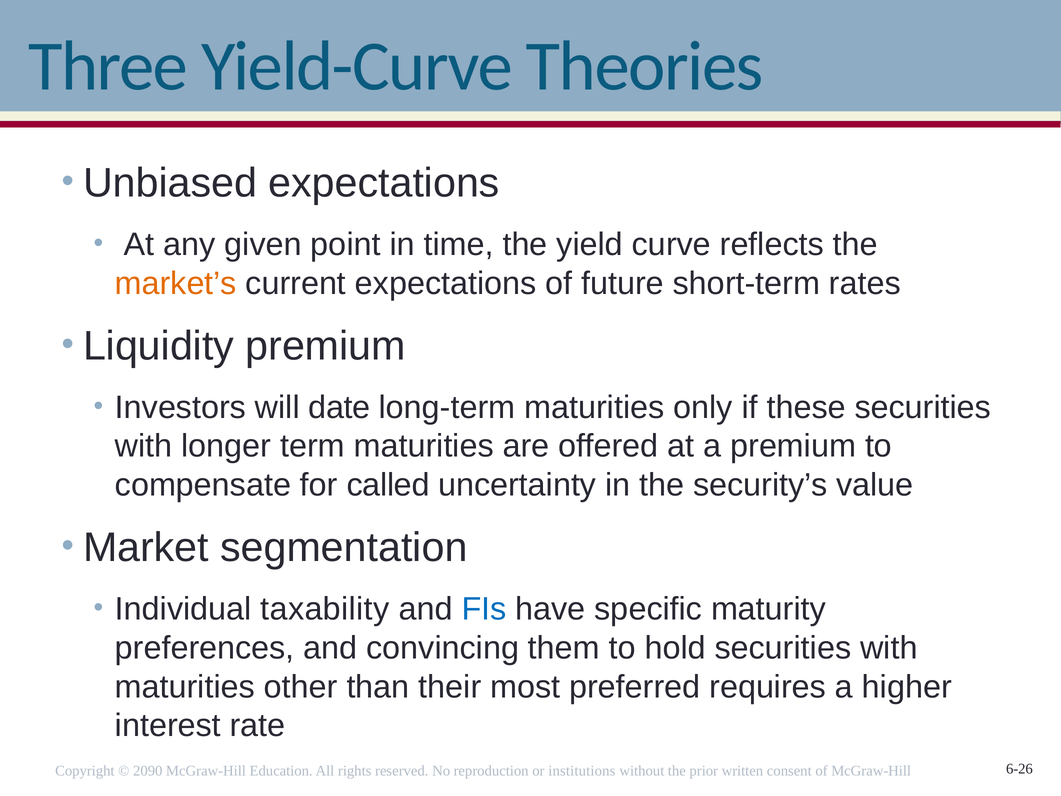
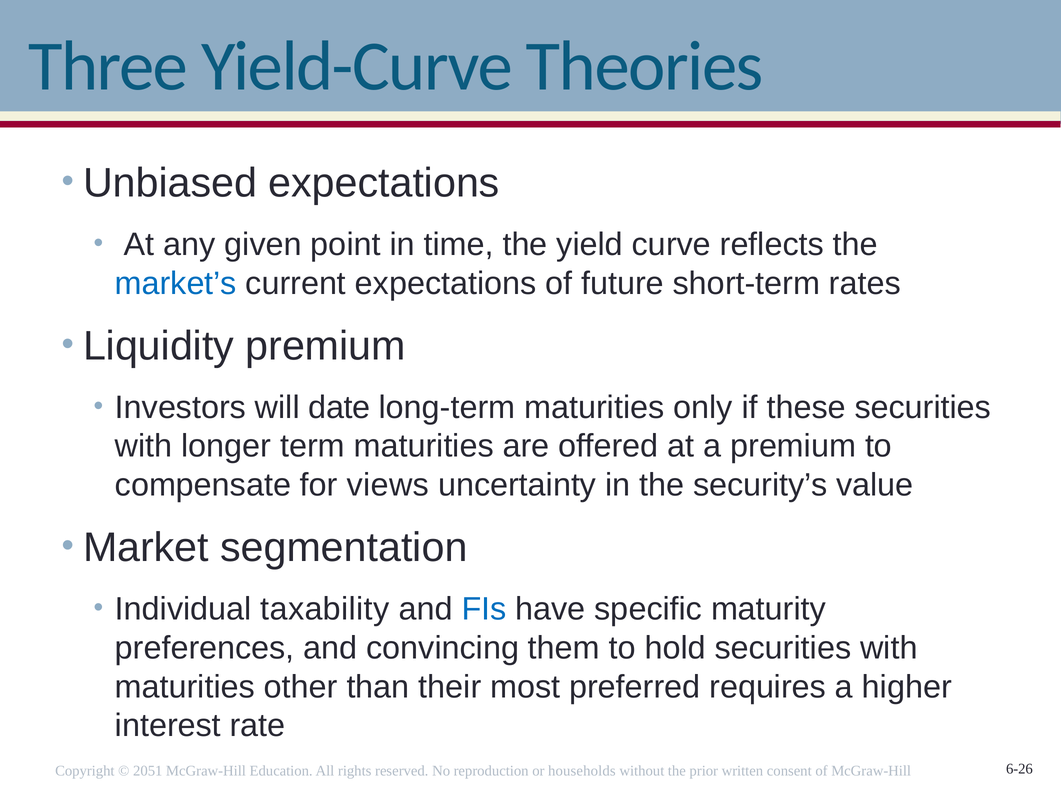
market’s colour: orange -> blue
called: called -> views
2090: 2090 -> 2051
institutions: institutions -> households
